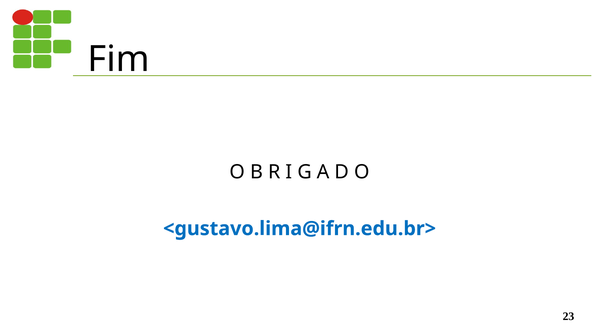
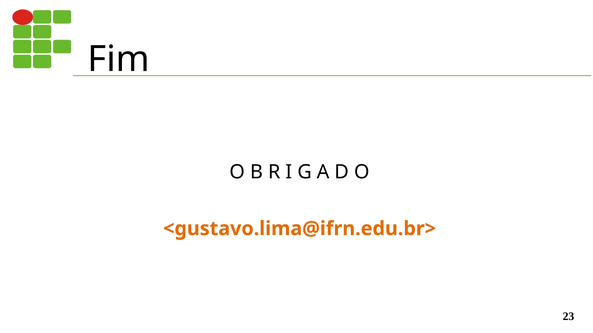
<gustavo.lima@ifrn.edu.br> colour: blue -> orange
